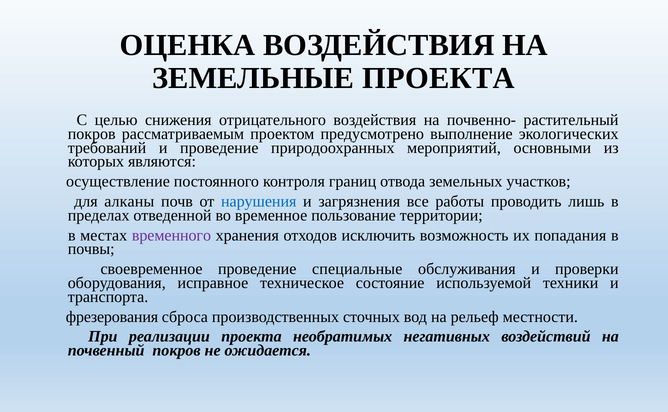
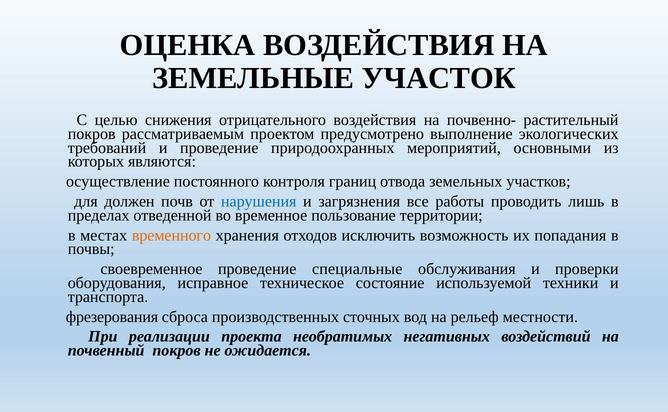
ЗЕМЕЛЬНЫЕ ПРОЕКТА: ПРОЕКТА -> УЧАСТОК
алканы: алканы -> должен
временного colour: purple -> orange
